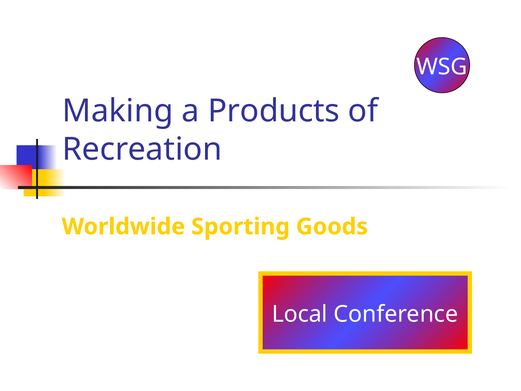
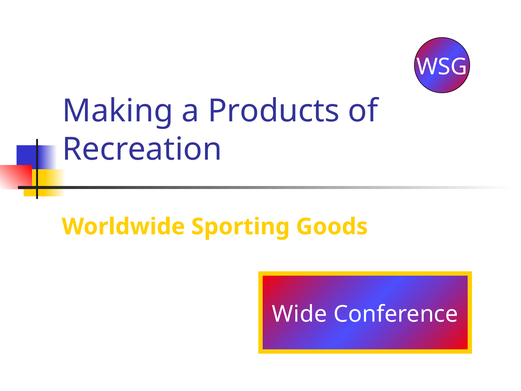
Local: Local -> Wide
